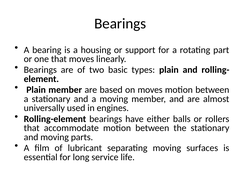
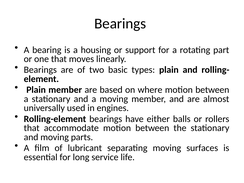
on moves: moves -> where
